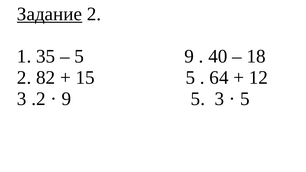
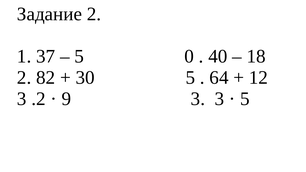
Задание underline: present -> none
35: 35 -> 37
5 9: 9 -> 0
15: 15 -> 30
9 5: 5 -> 3
